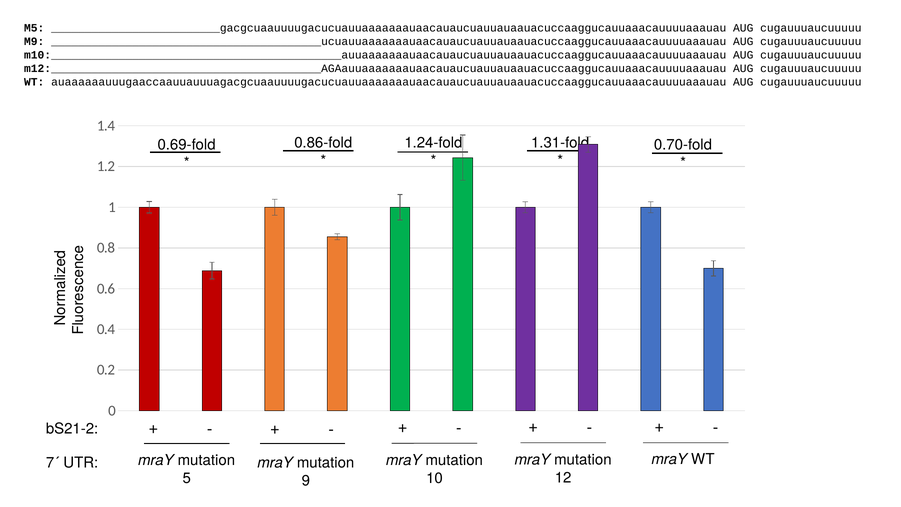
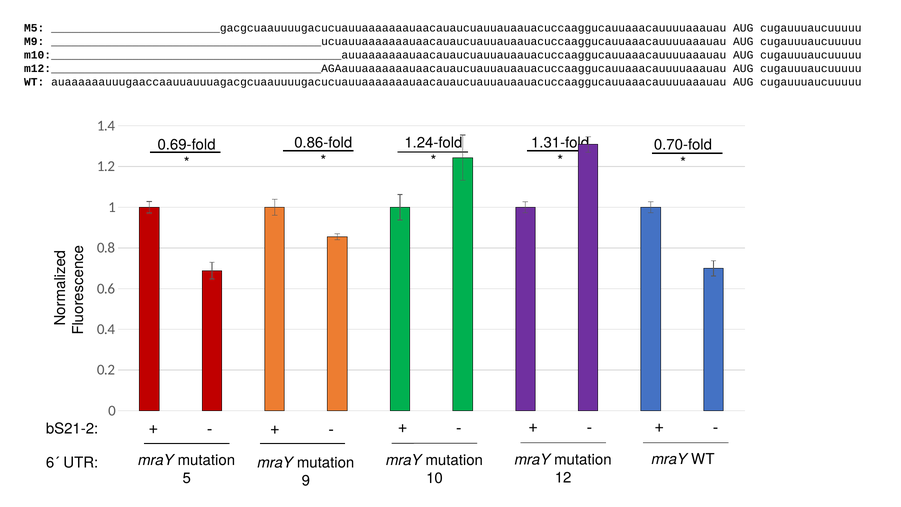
7´: 7´ -> 6´
